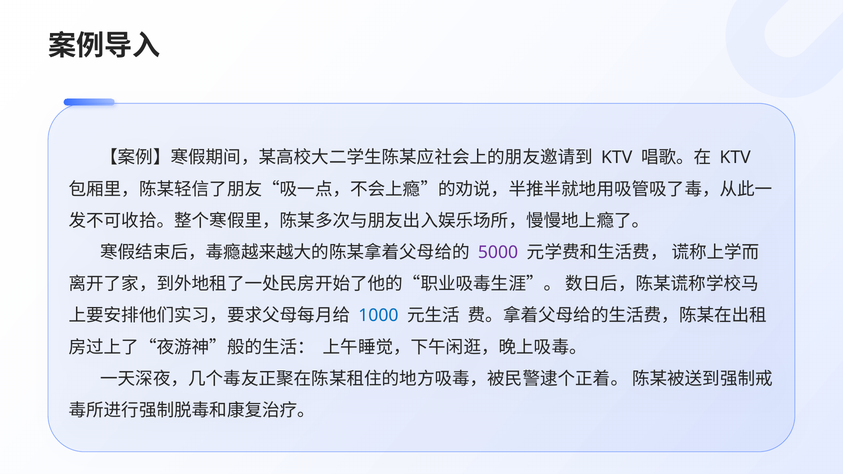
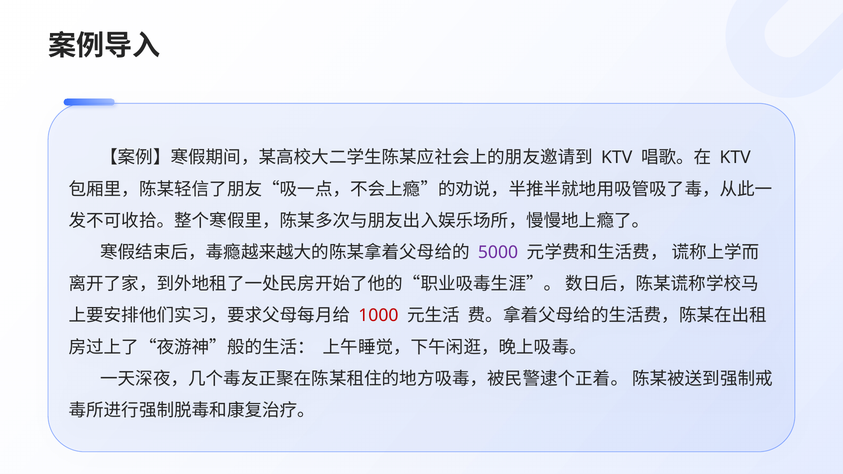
1000 colour: blue -> red
